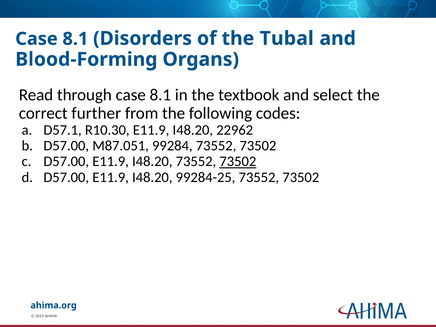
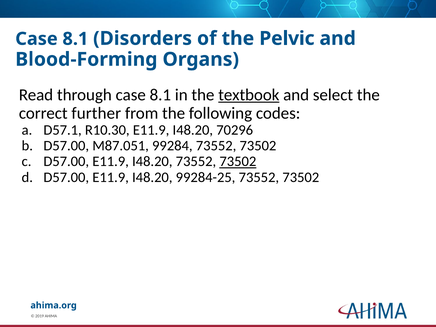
Tubal: Tubal -> Pelvic
textbook underline: none -> present
22962: 22962 -> 70296
